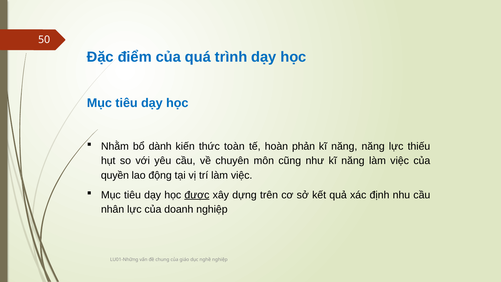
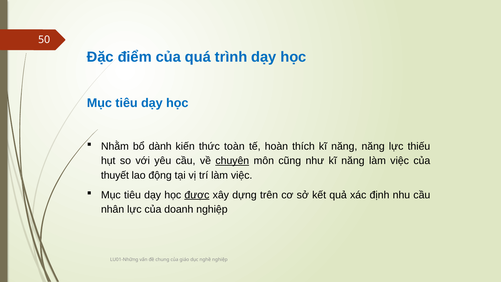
phản: phản -> thích
chuyên underline: none -> present
quyền: quyền -> thuyết
